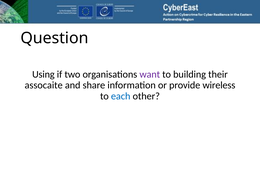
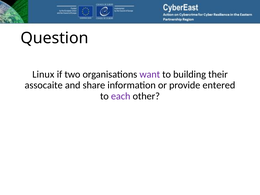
Using: Using -> Linux
wireless: wireless -> entered
each colour: blue -> purple
